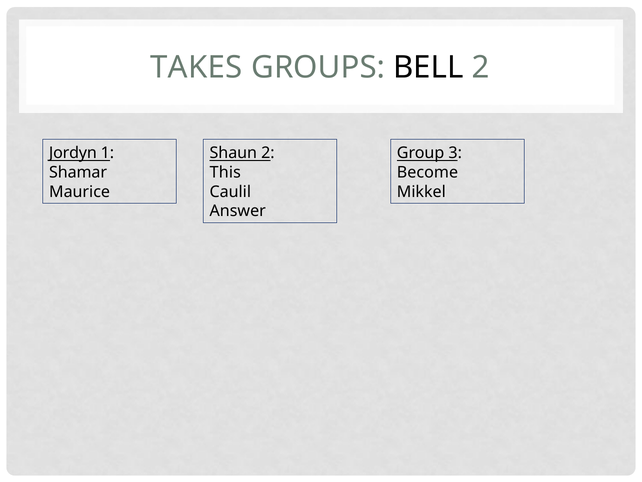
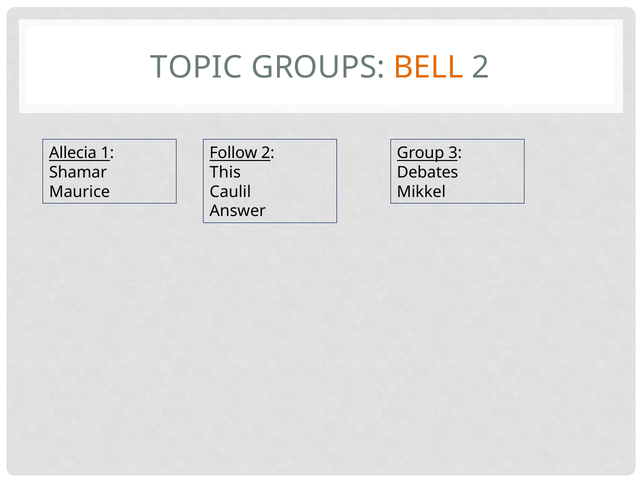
TAKES: TAKES -> TOPIC
BELL colour: black -> orange
Jordyn: Jordyn -> Allecia
Shaun: Shaun -> Follow
Become: Become -> Debates
